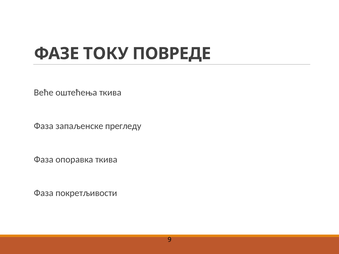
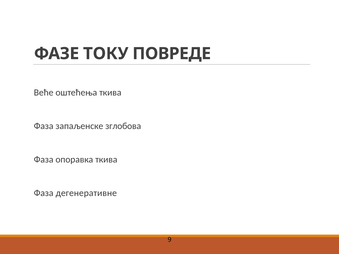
прегледу: прегледу -> зглобова
покретљивости: покретљивости -> дегенеративне
